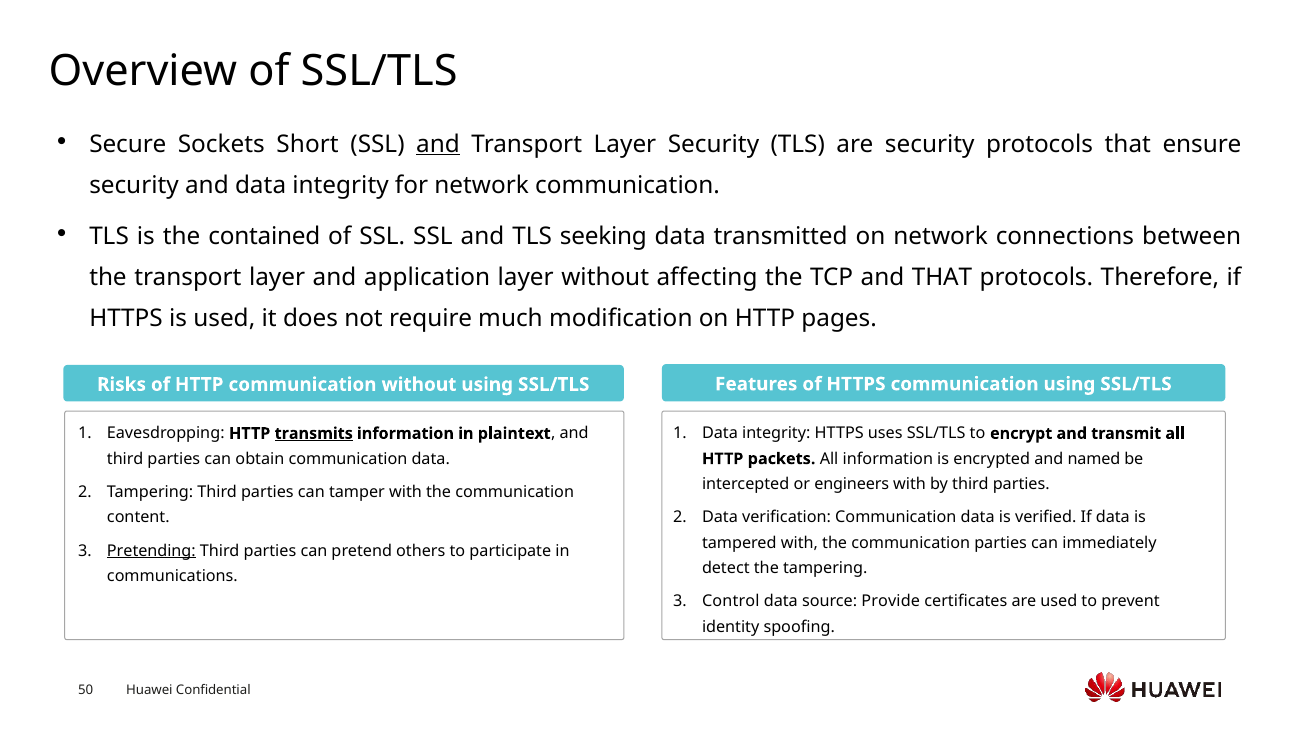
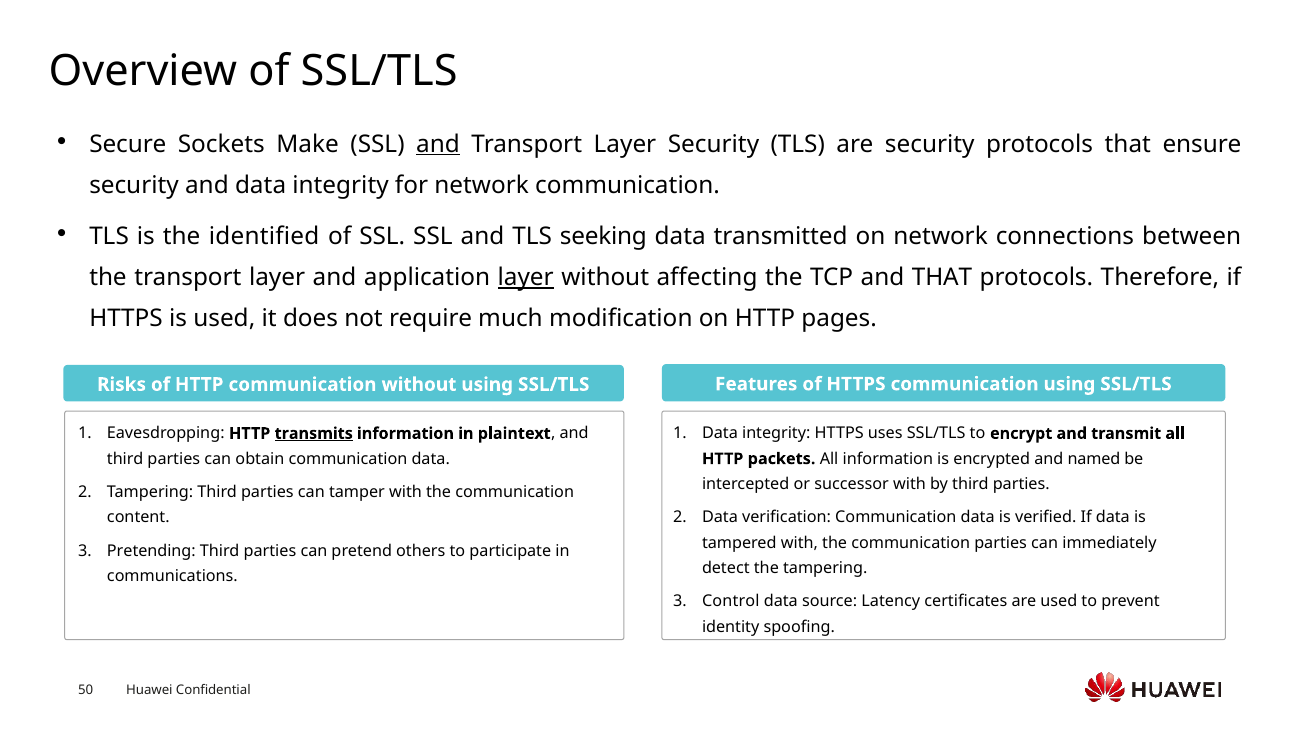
Short: Short -> Make
contained: contained -> identified
layer at (526, 278) underline: none -> present
engineers: engineers -> successor
Pretending underline: present -> none
Provide: Provide -> Latency
